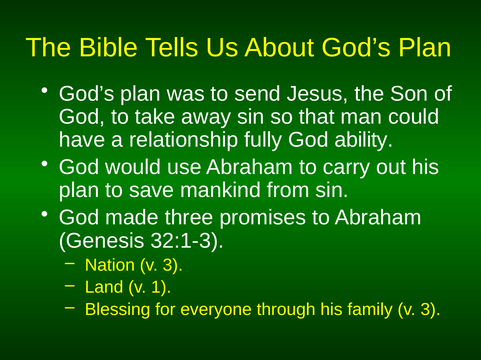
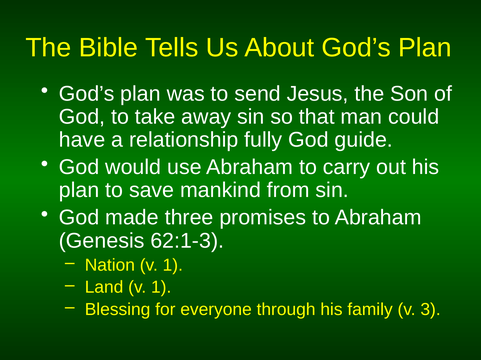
ability: ability -> guide
32:1-3: 32:1-3 -> 62:1-3
Nation v 3: 3 -> 1
